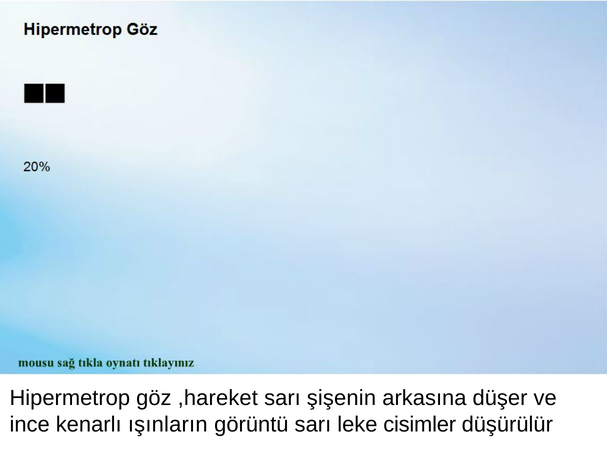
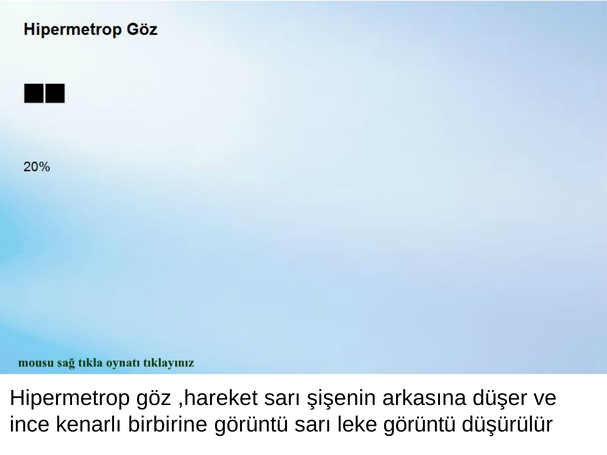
ışınların: ışınların -> birbirine
leke cisimler: cisimler -> görüntü
